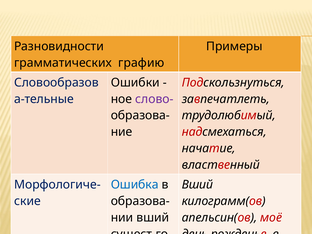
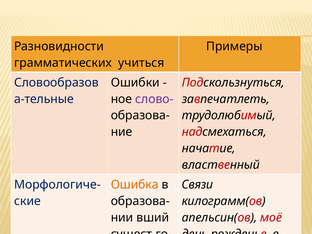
графию: графию -> учиться
Ошибка colour: blue -> orange
Вший at (197, 185): Вший -> Связи
